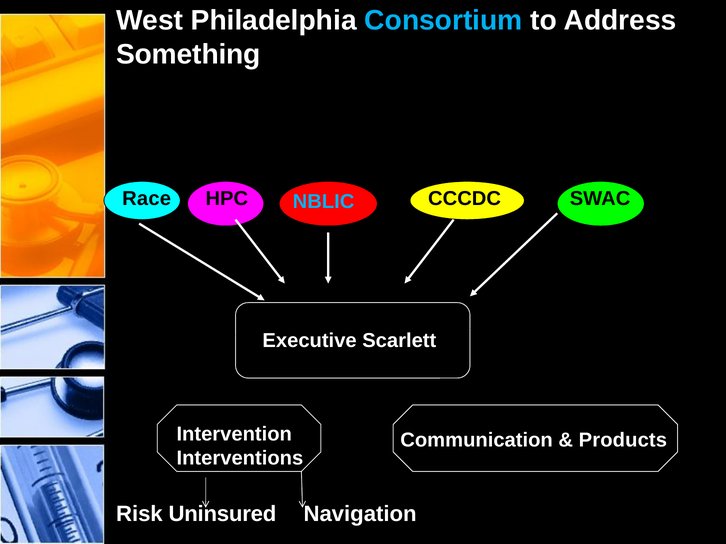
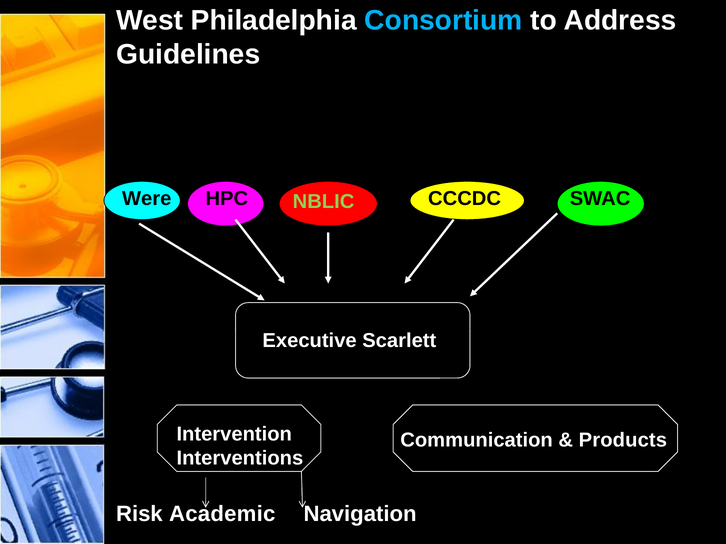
Something: Something -> Guidelines
Race: Race -> Were
NBLIC colour: light blue -> light green
Uninsured: Uninsured -> Academic
